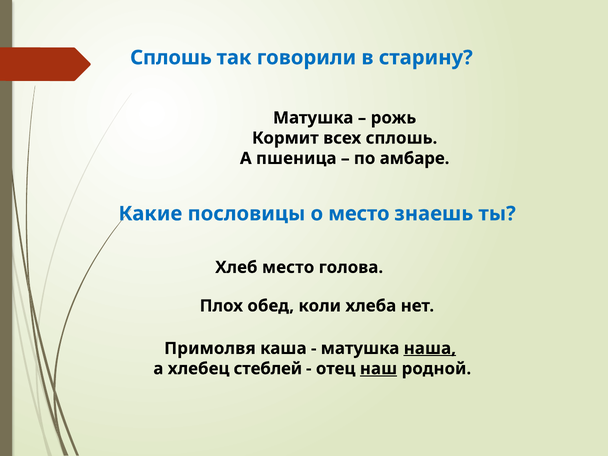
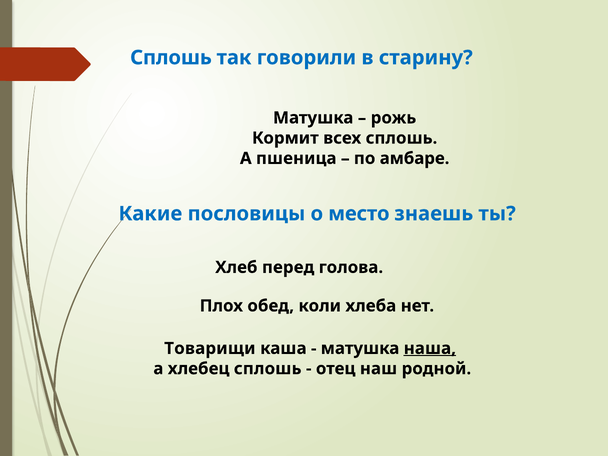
Хлеб место: место -> перед
Примолвя: Примолвя -> Товарищи
хлебец стеблей: стеблей -> сплошь
наш underline: present -> none
